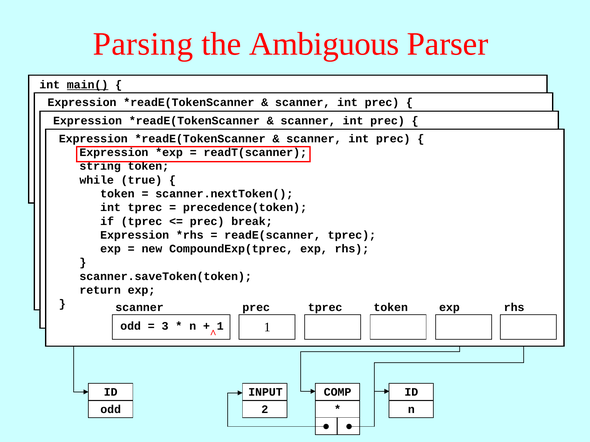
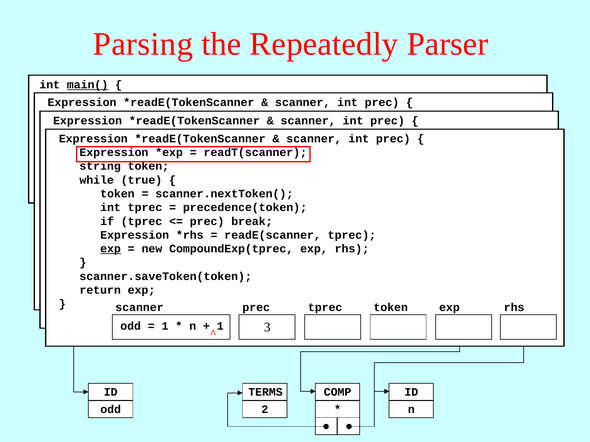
Ambiguous: Ambiguous -> Repeatedly
exp at (111, 249) underline: none -> present
3 at (165, 327): 3 -> 1
1 at (267, 328): 1 -> 3
INPUT: INPUT -> TERMS
